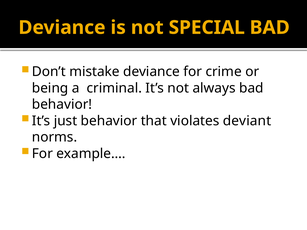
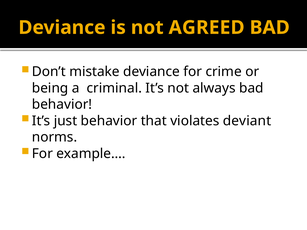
SPECIAL: SPECIAL -> AGREED
